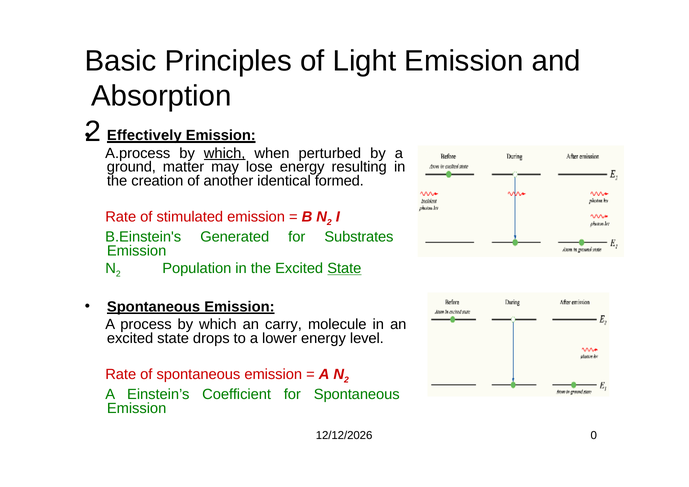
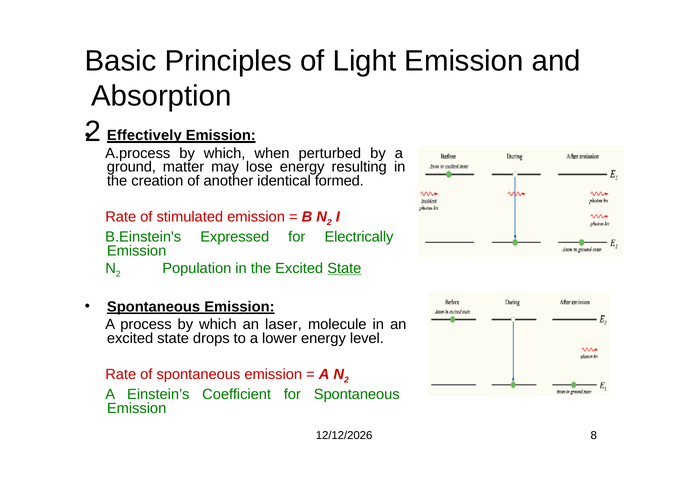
which at (225, 153) underline: present -> none
Generated: Generated -> Expressed
Substrates: Substrates -> Electrically
carry: carry -> laser
0: 0 -> 8
